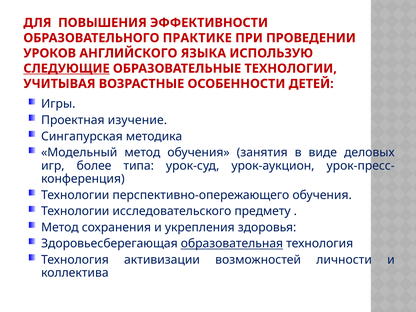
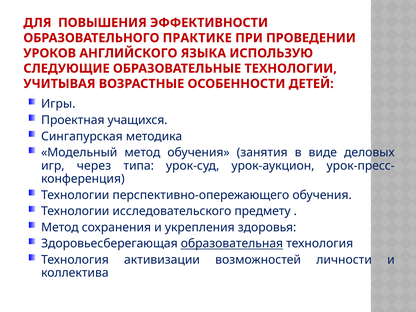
СЛЕДУЮЩИЕ underline: present -> none
изучение: изучение -> учащихся
более: более -> через
